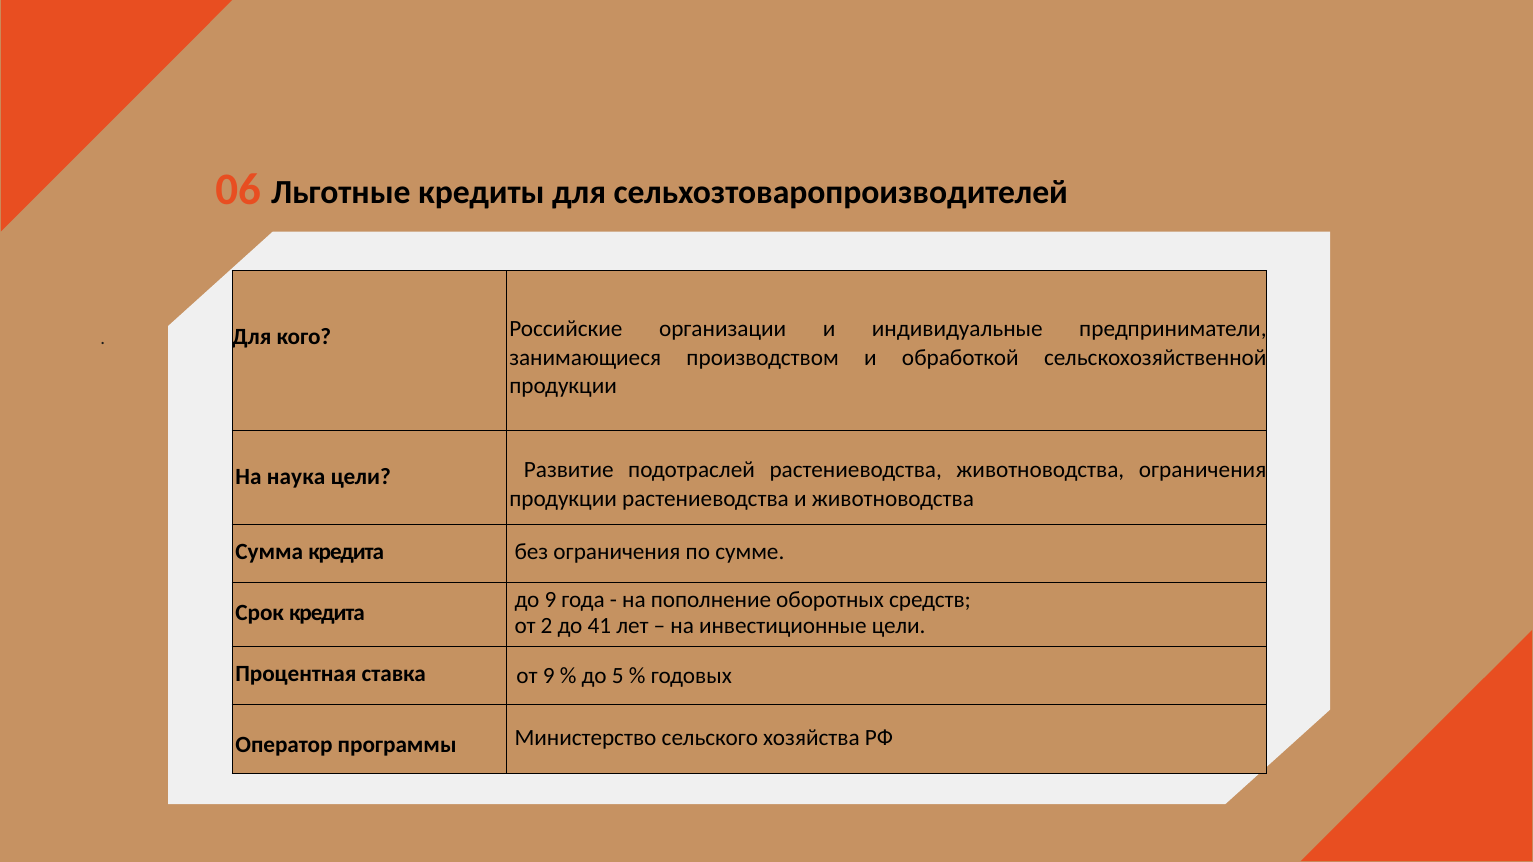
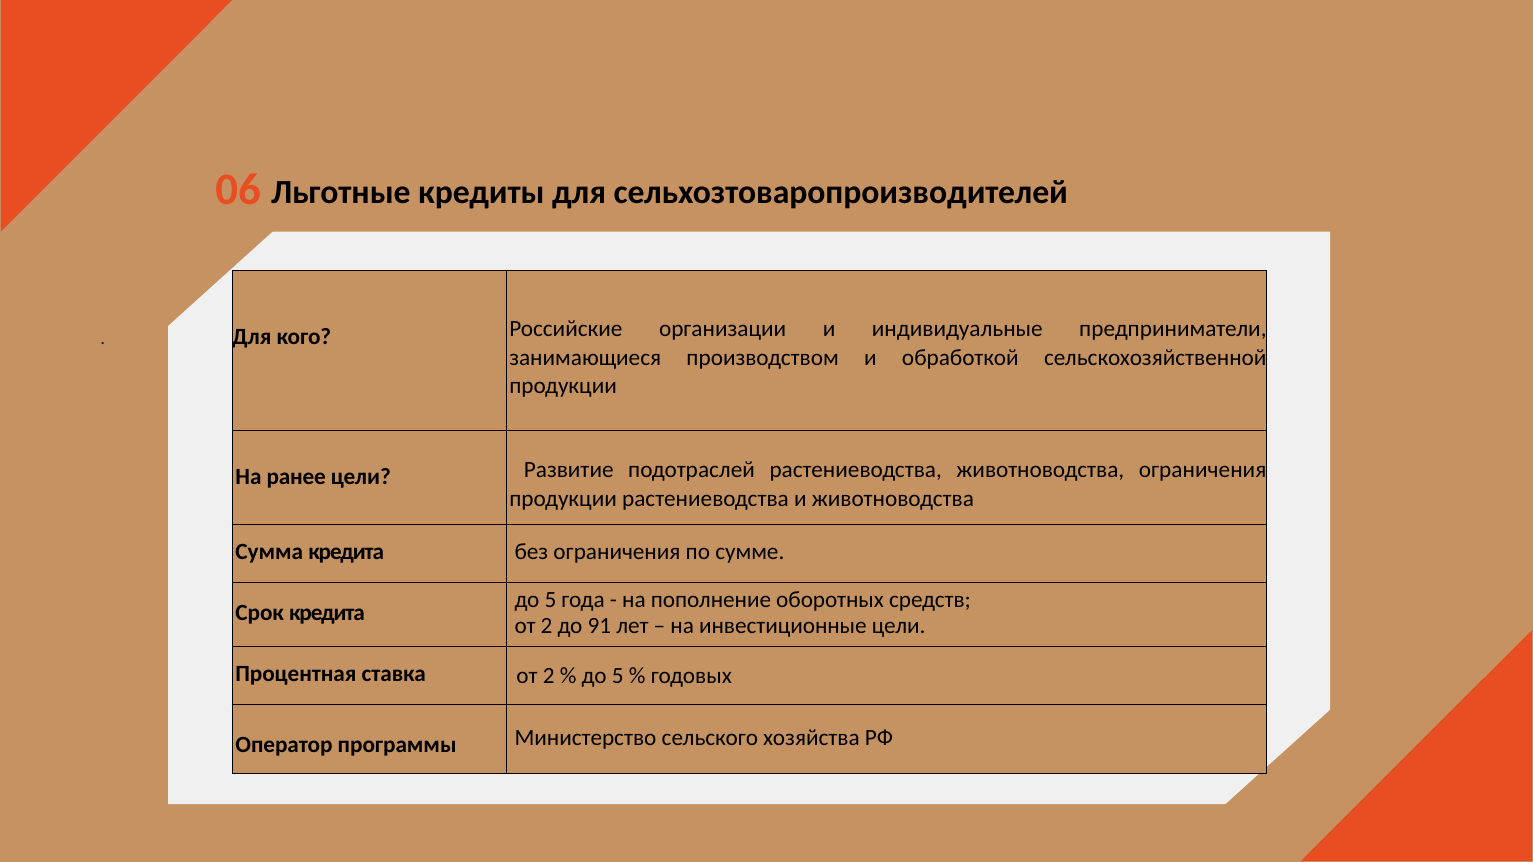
наука: наука -> ранее
9 at (550, 601): 9 -> 5
41: 41 -> 91
ставка от 9: 9 -> 2
